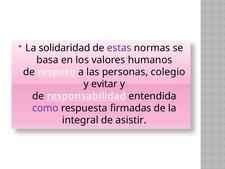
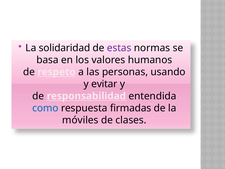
colegio: colegio -> usando
como colour: purple -> blue
integral: integral -> móviles
asistir: asistir -> clases
